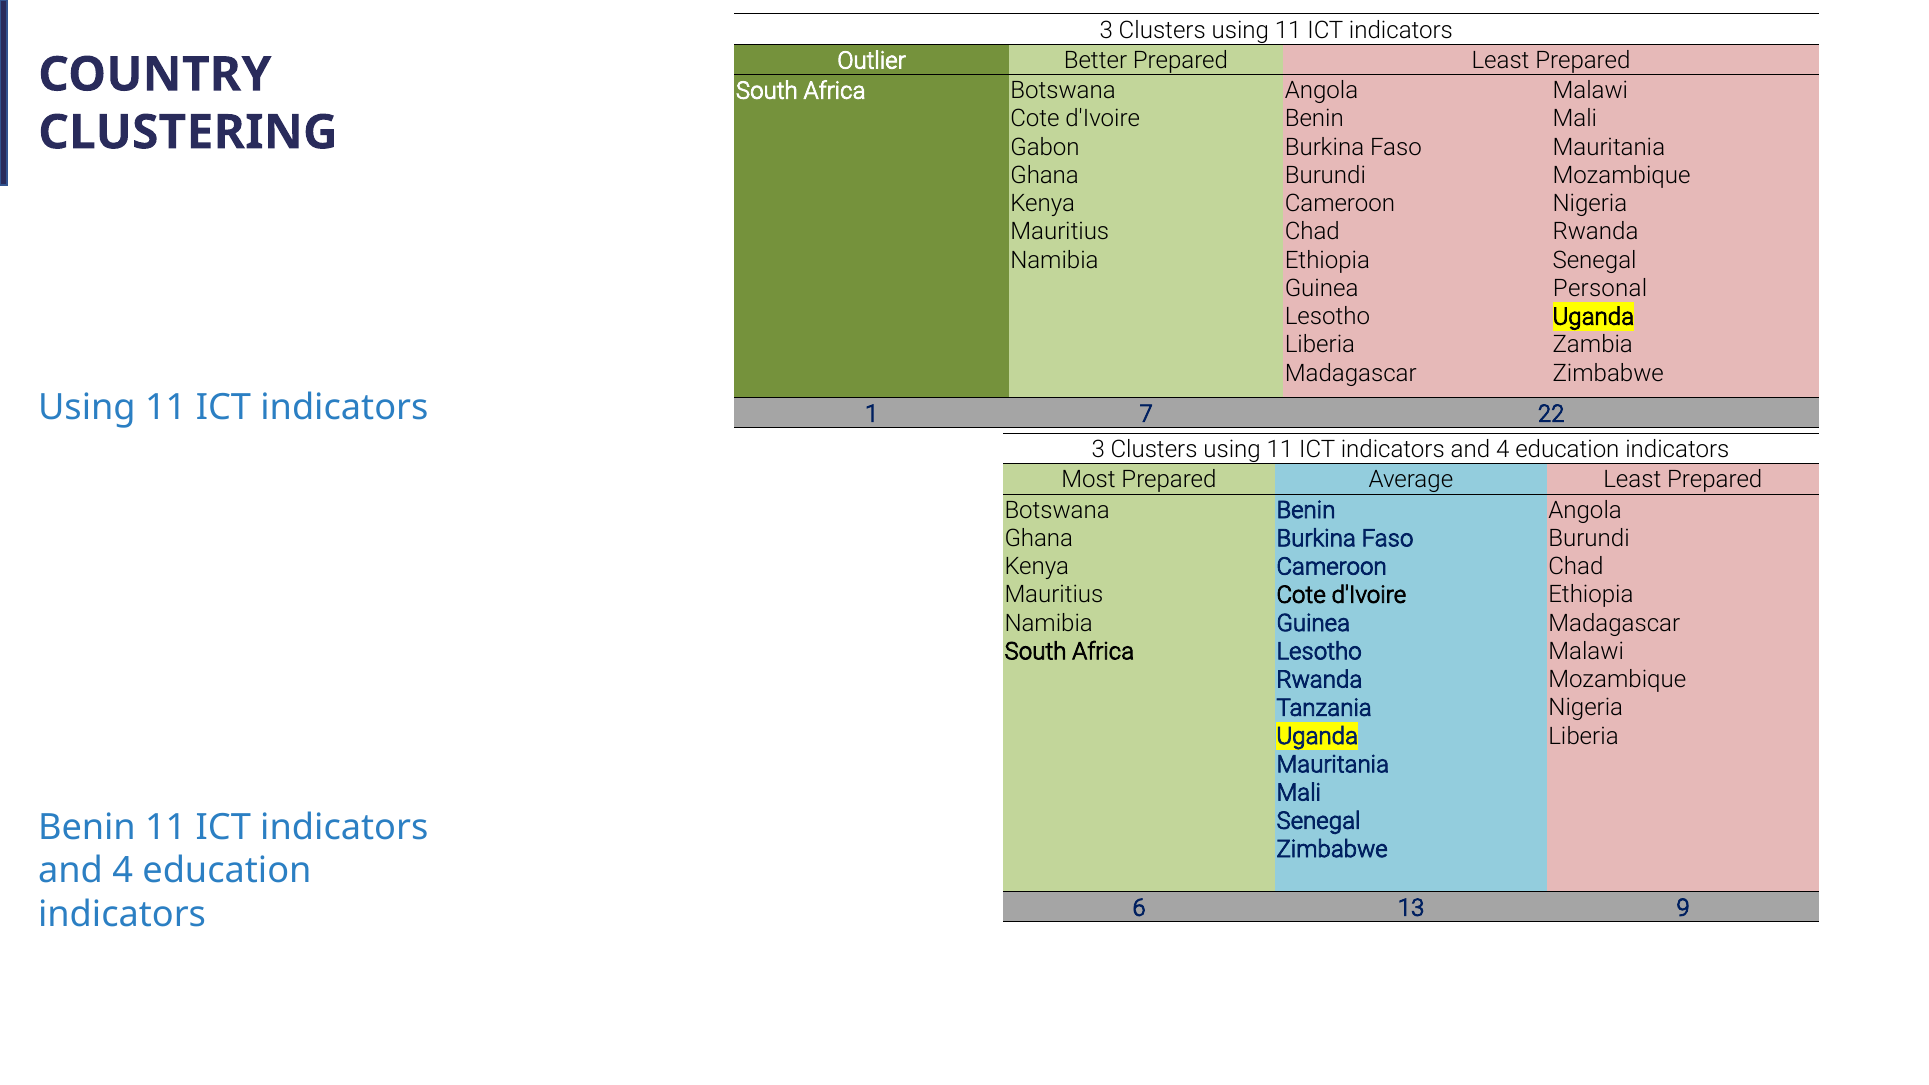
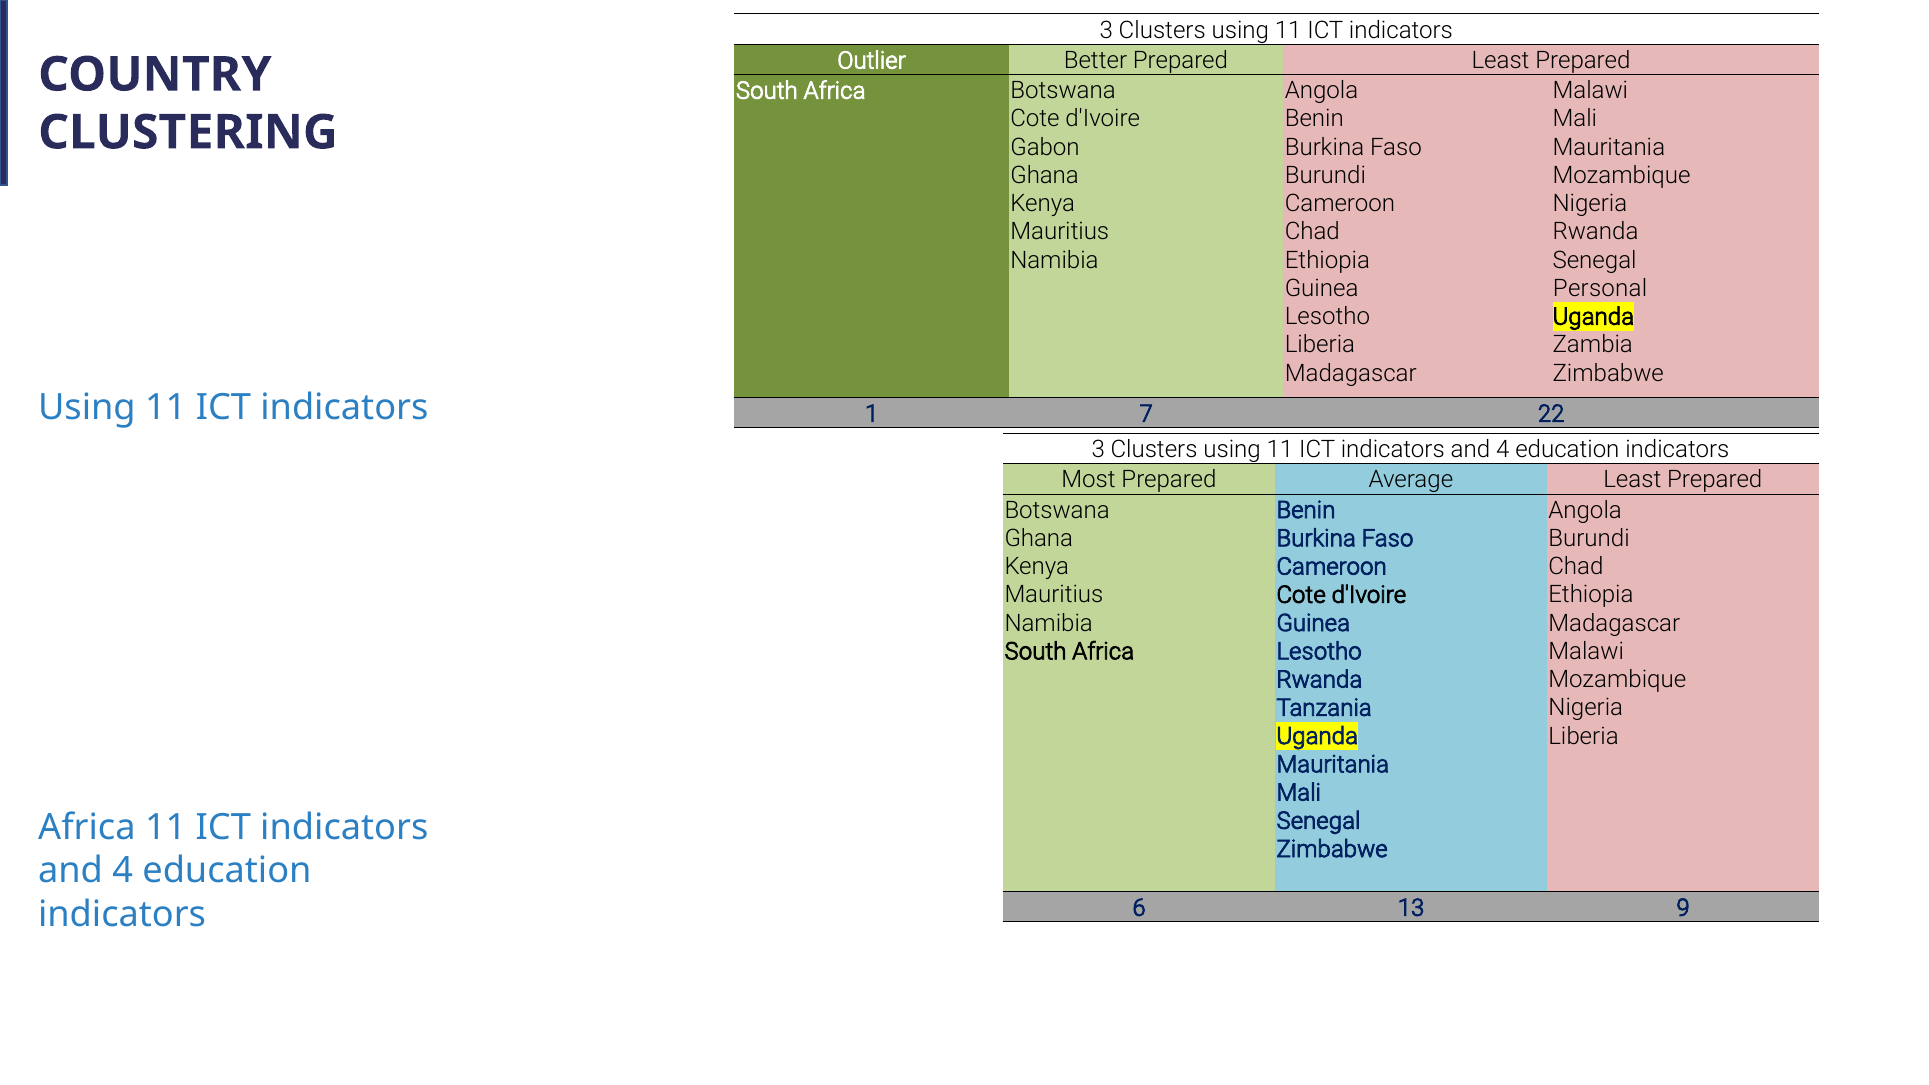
Benin at (87, 827): Benin -> Africa
